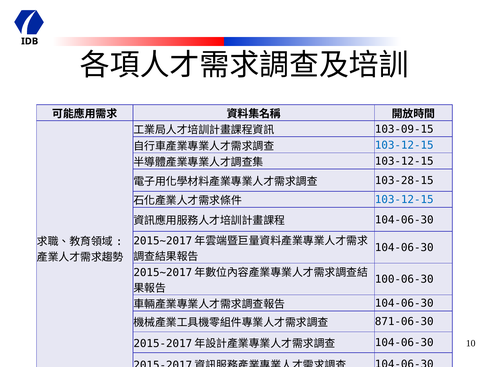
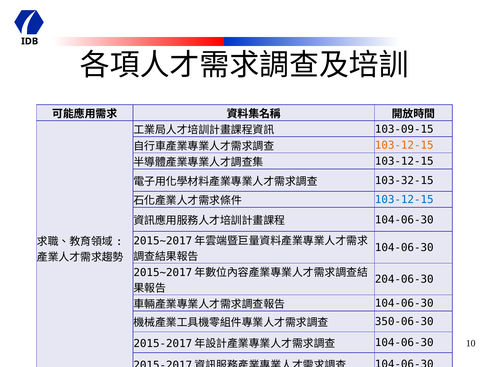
103-12-15 at (404, 145) colour: blue -> orange
103-28-15: 103-28-15 -> 103-32-15
100-06-30: 100-06-30 -> 204-06-30
871-06-30: 871-06-30 -> 350-06-30
